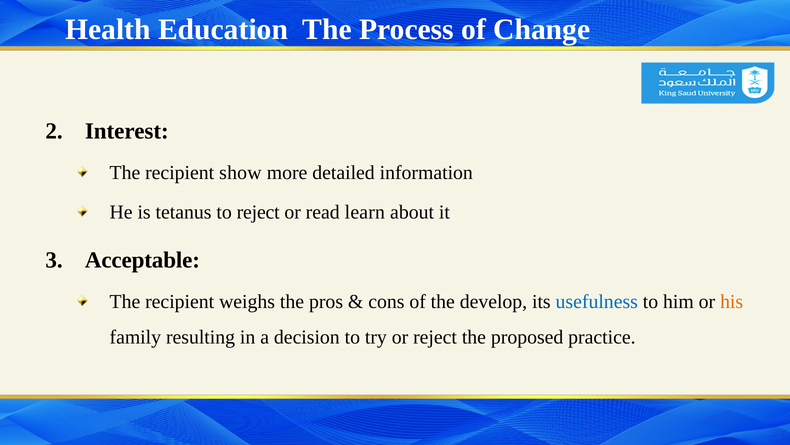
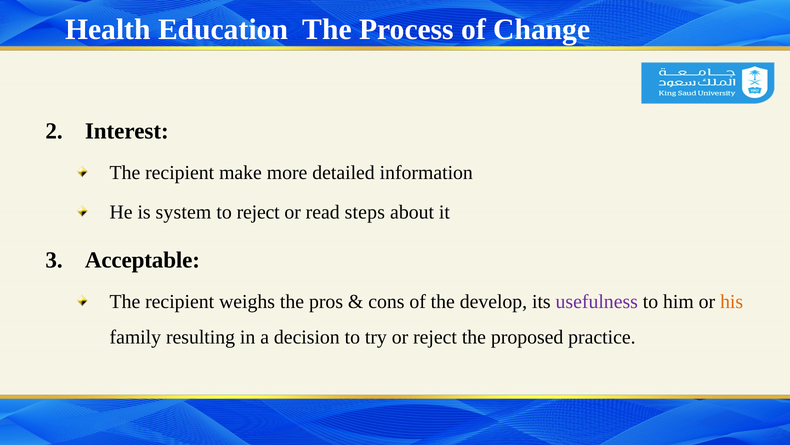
show: show -> make
tetanus: tetanus -> system
learn: learn -> steps
usefulness colour: blue -> purple
